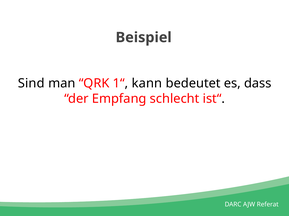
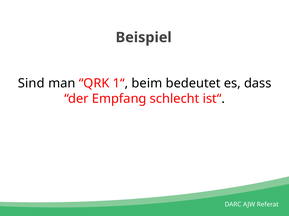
kann: kann -> beim
